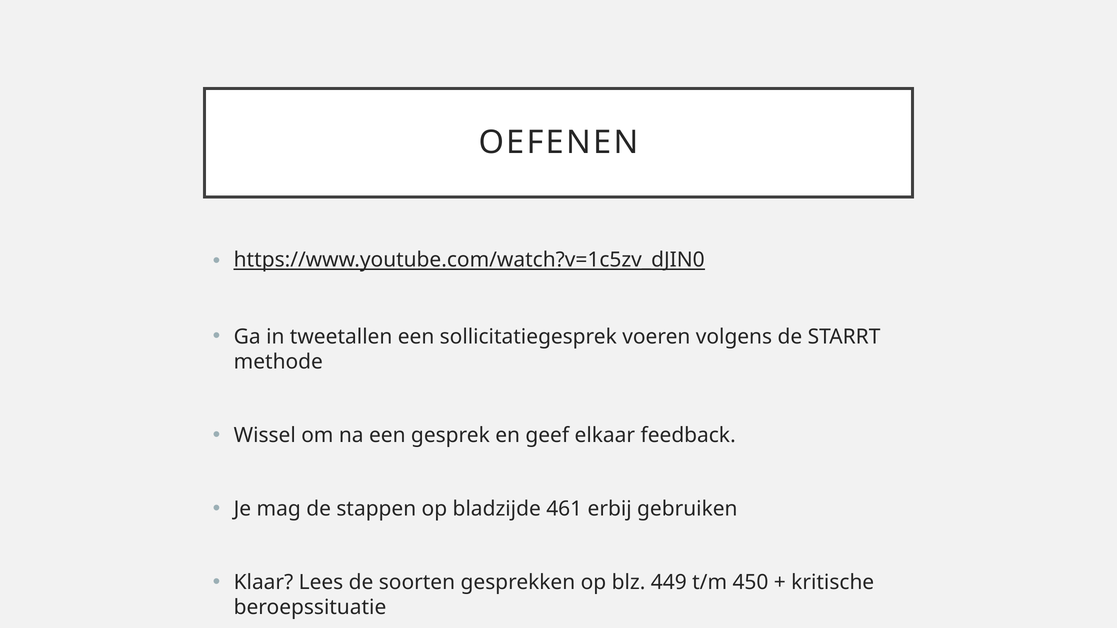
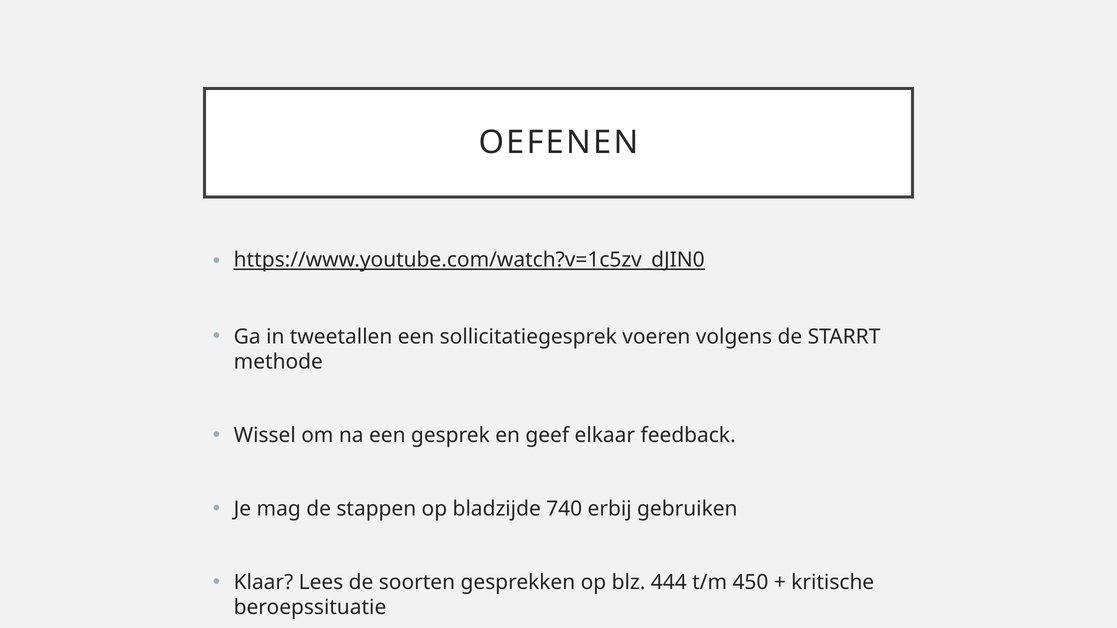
461: 461 -> 740
449: 449 -> 444
